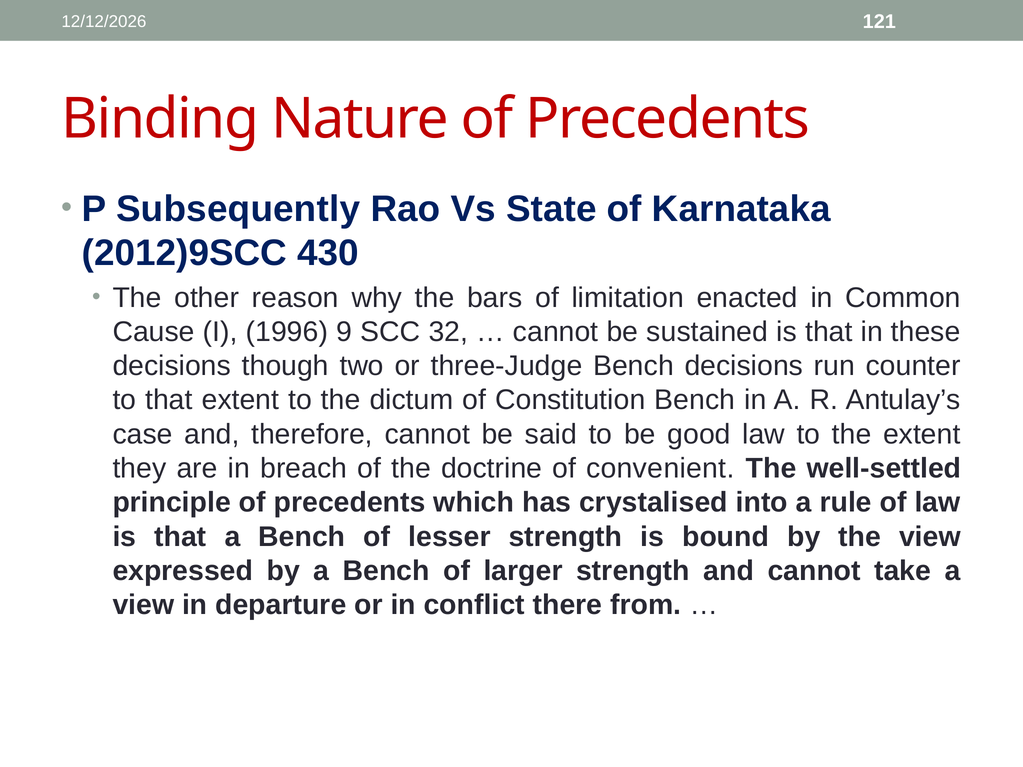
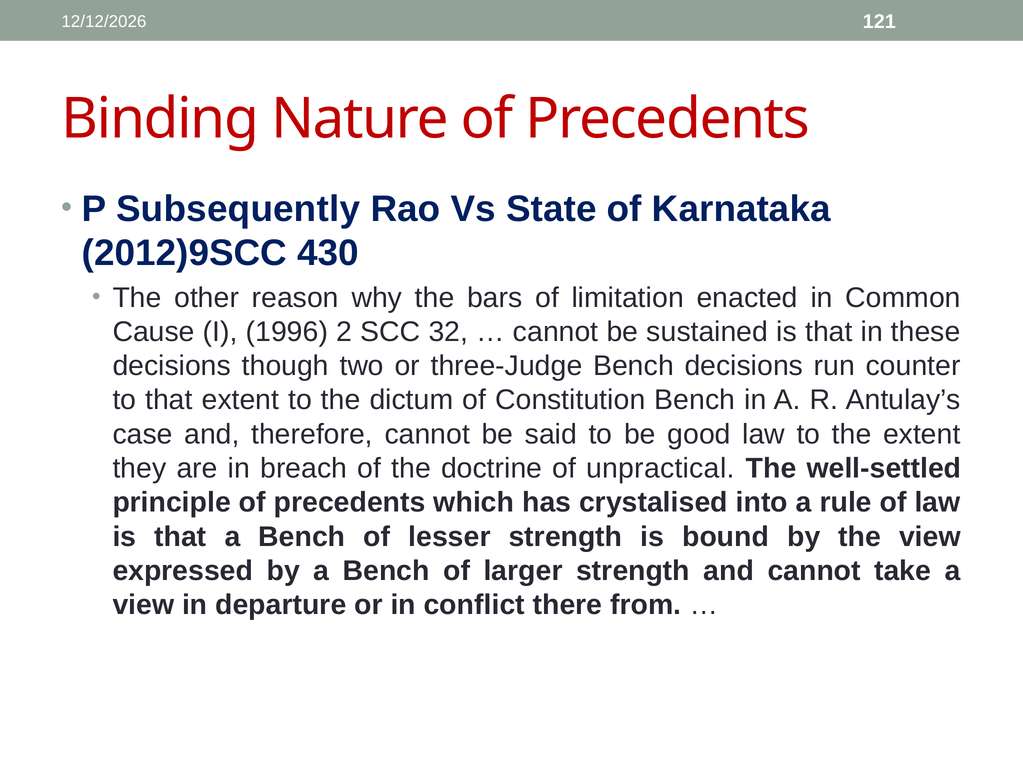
9: 9 -> 2
convenient: convenient -> unpractical
